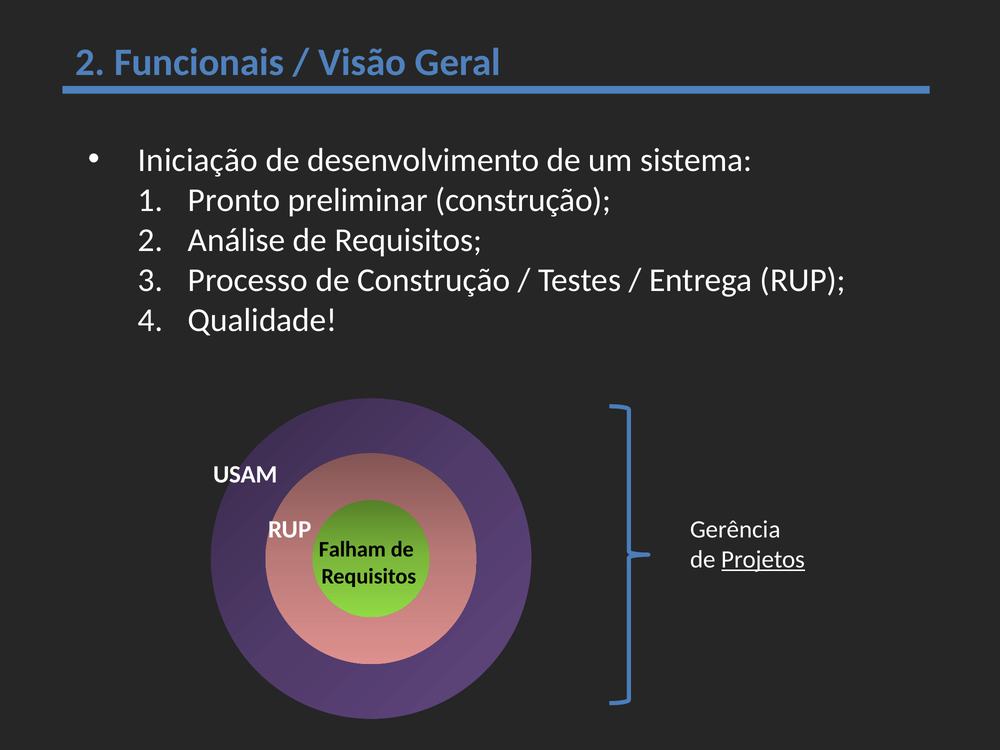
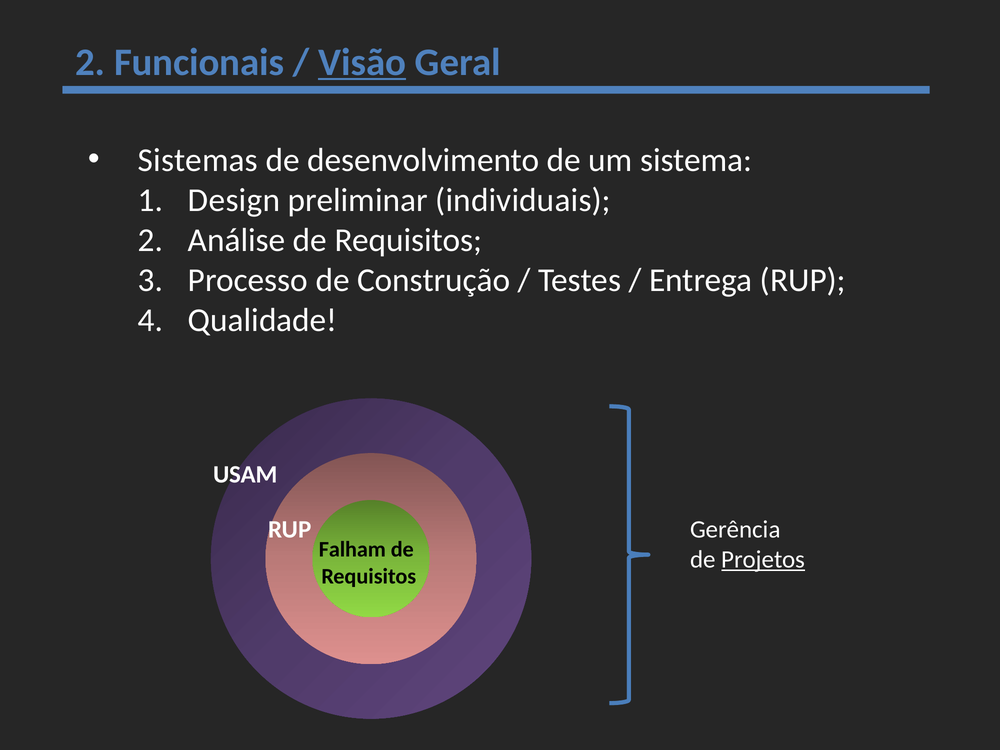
Visão underline: none -> present
Iniciação: Iniciação -> Sistemas
Pronto: Pronto -> Design
preliminar construção: construção -> individuais
